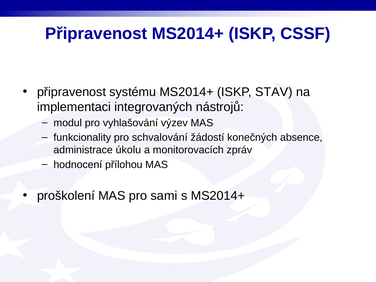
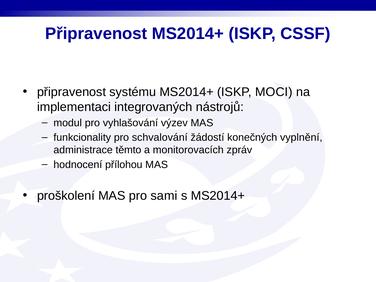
STAV: STAV -> MOCI
absence: absence -> vyplnění
úkolu: úkolu -> těmto
